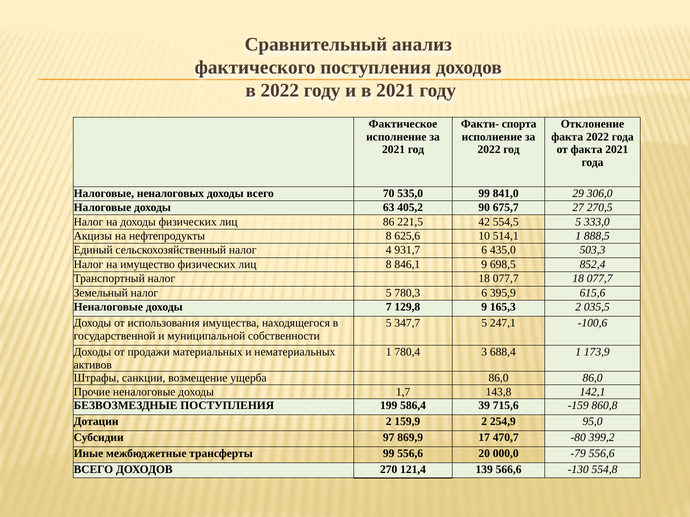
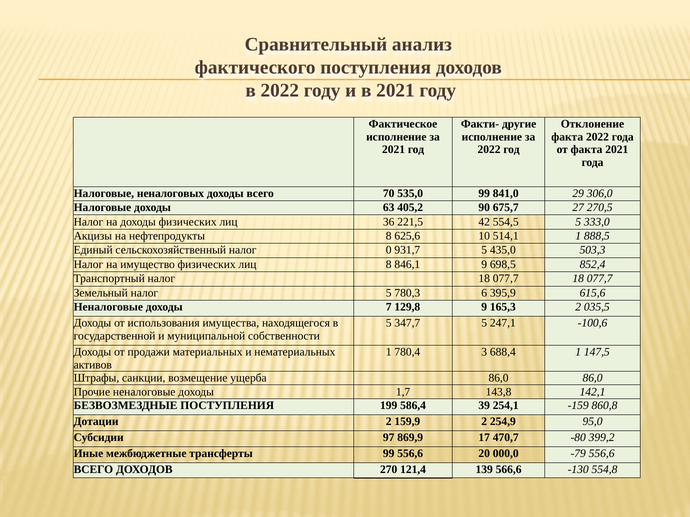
спорта: спорта -> другие
86: 86 -> 36
4: 4 -> 0
931,7 6: 6 -> 5
173,9: 173,9 -> 147,5
715,6: 715,6 -> 254,1
